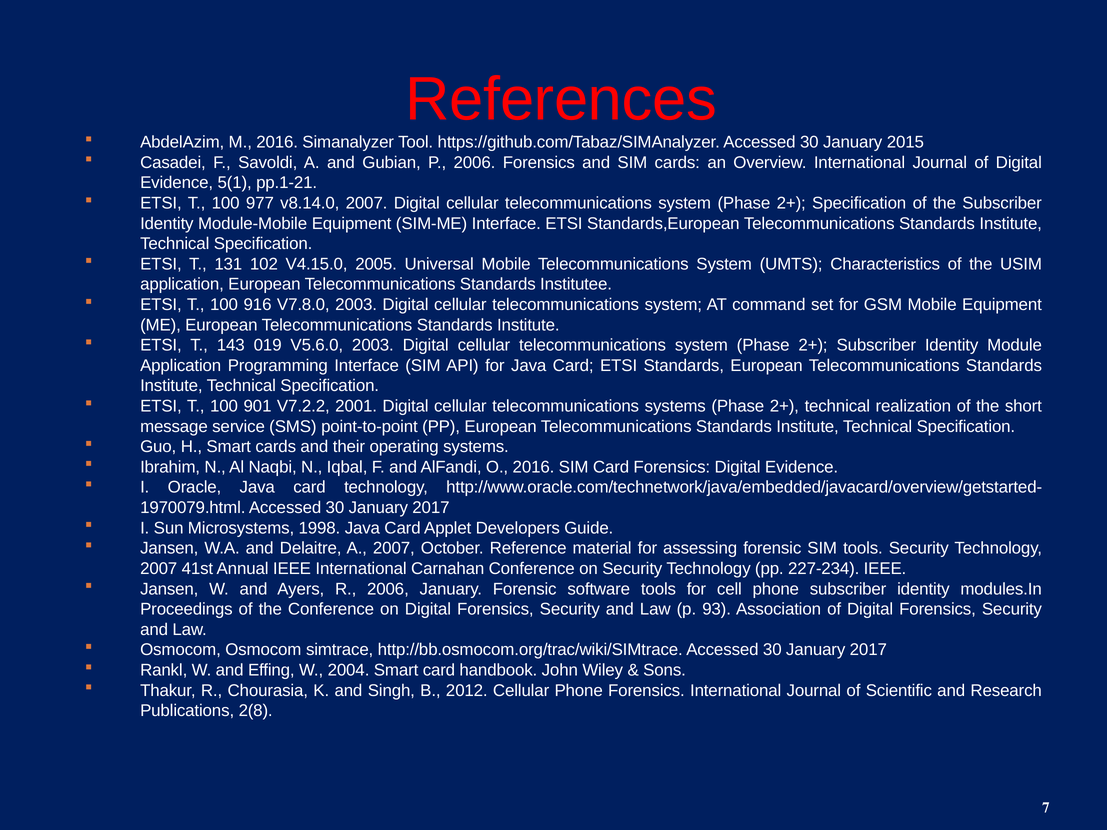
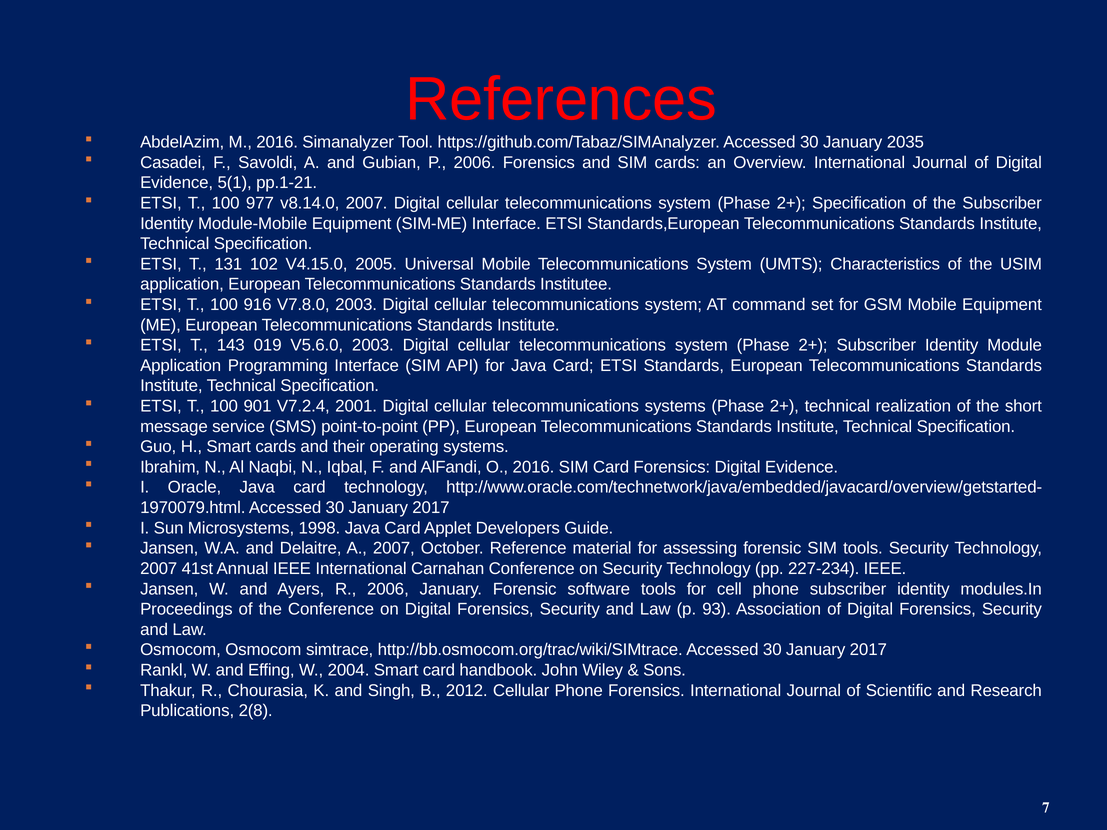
2015: 2015 -> 2035
V7.2.2: V7.2.2 -> V7.2.4
